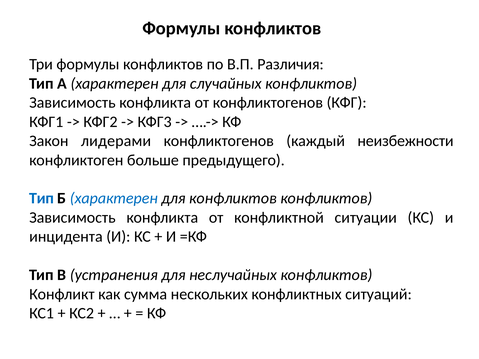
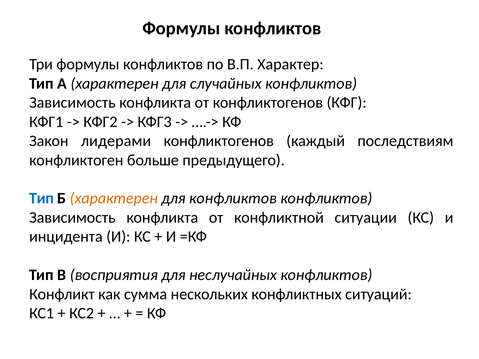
Различия: Различия -> Характер
неизбежности: неизбежности -> последствиям
характерен at (114, 199) colour: blue -> orange
устранения: устранения -> восприятия
